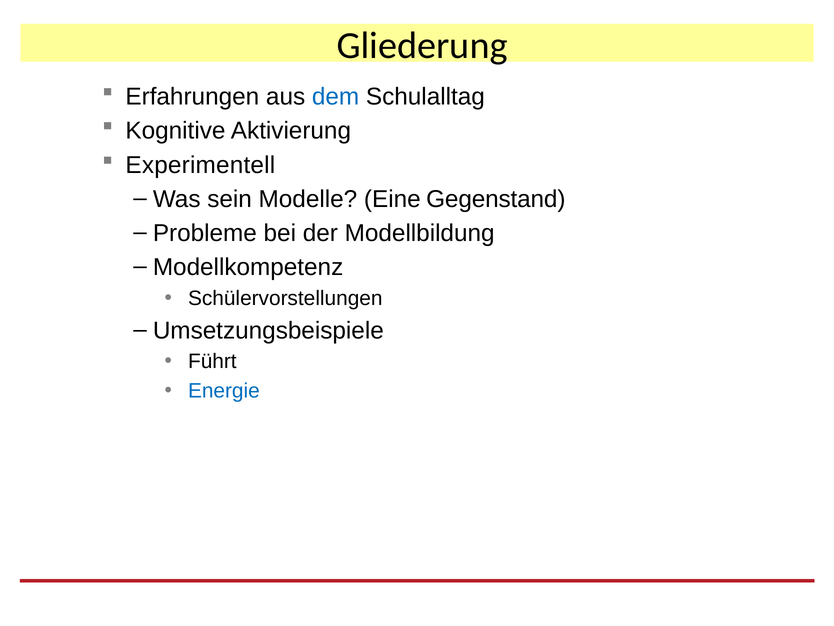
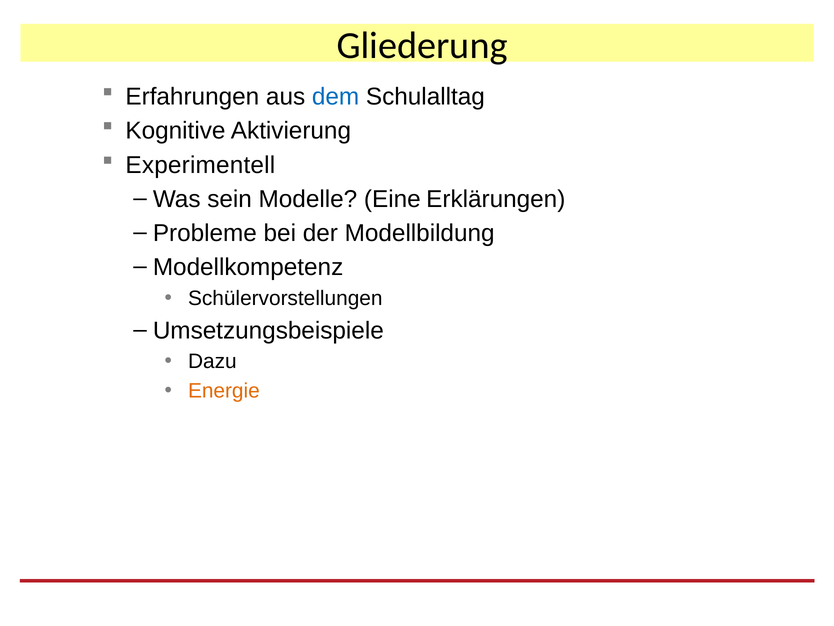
Gegenstand: Gegenstand -> Erklärungen
Führt: Führt -> Dazu
Energie colour: blue -> orange
